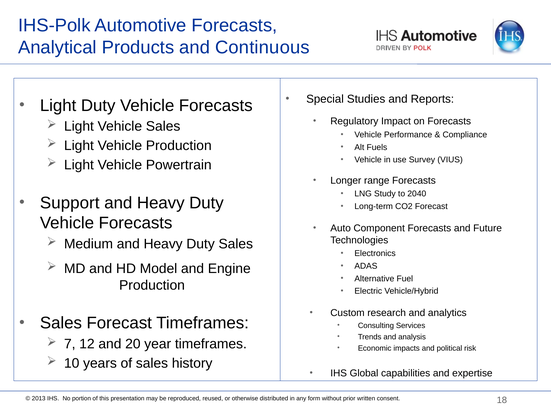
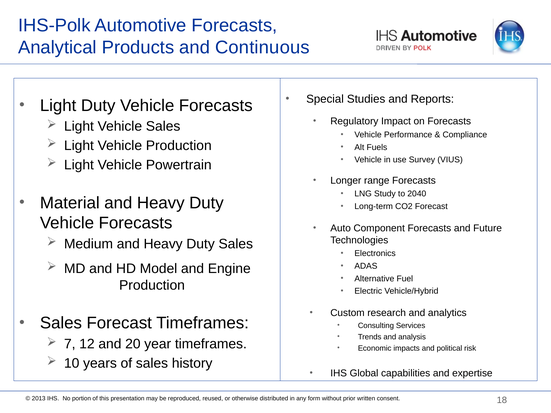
Support: Support -> Material
